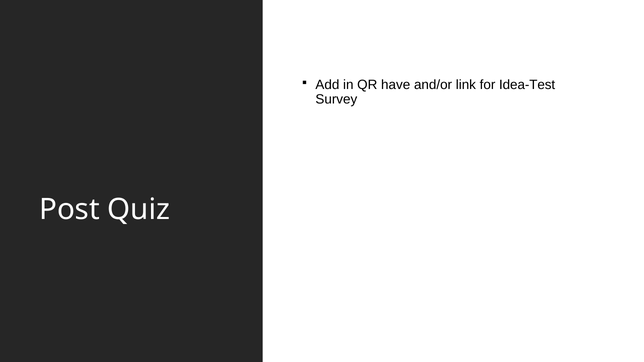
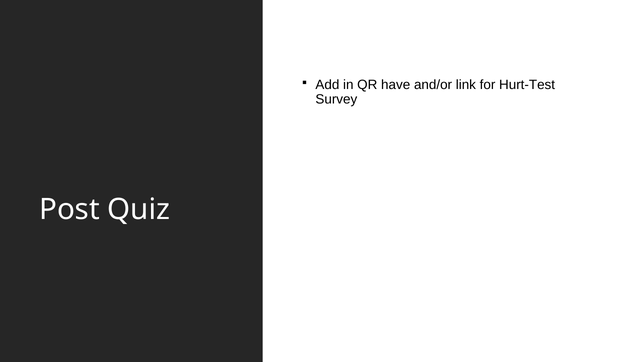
Idea-Test: Idea-Test -> Hurt-Test
